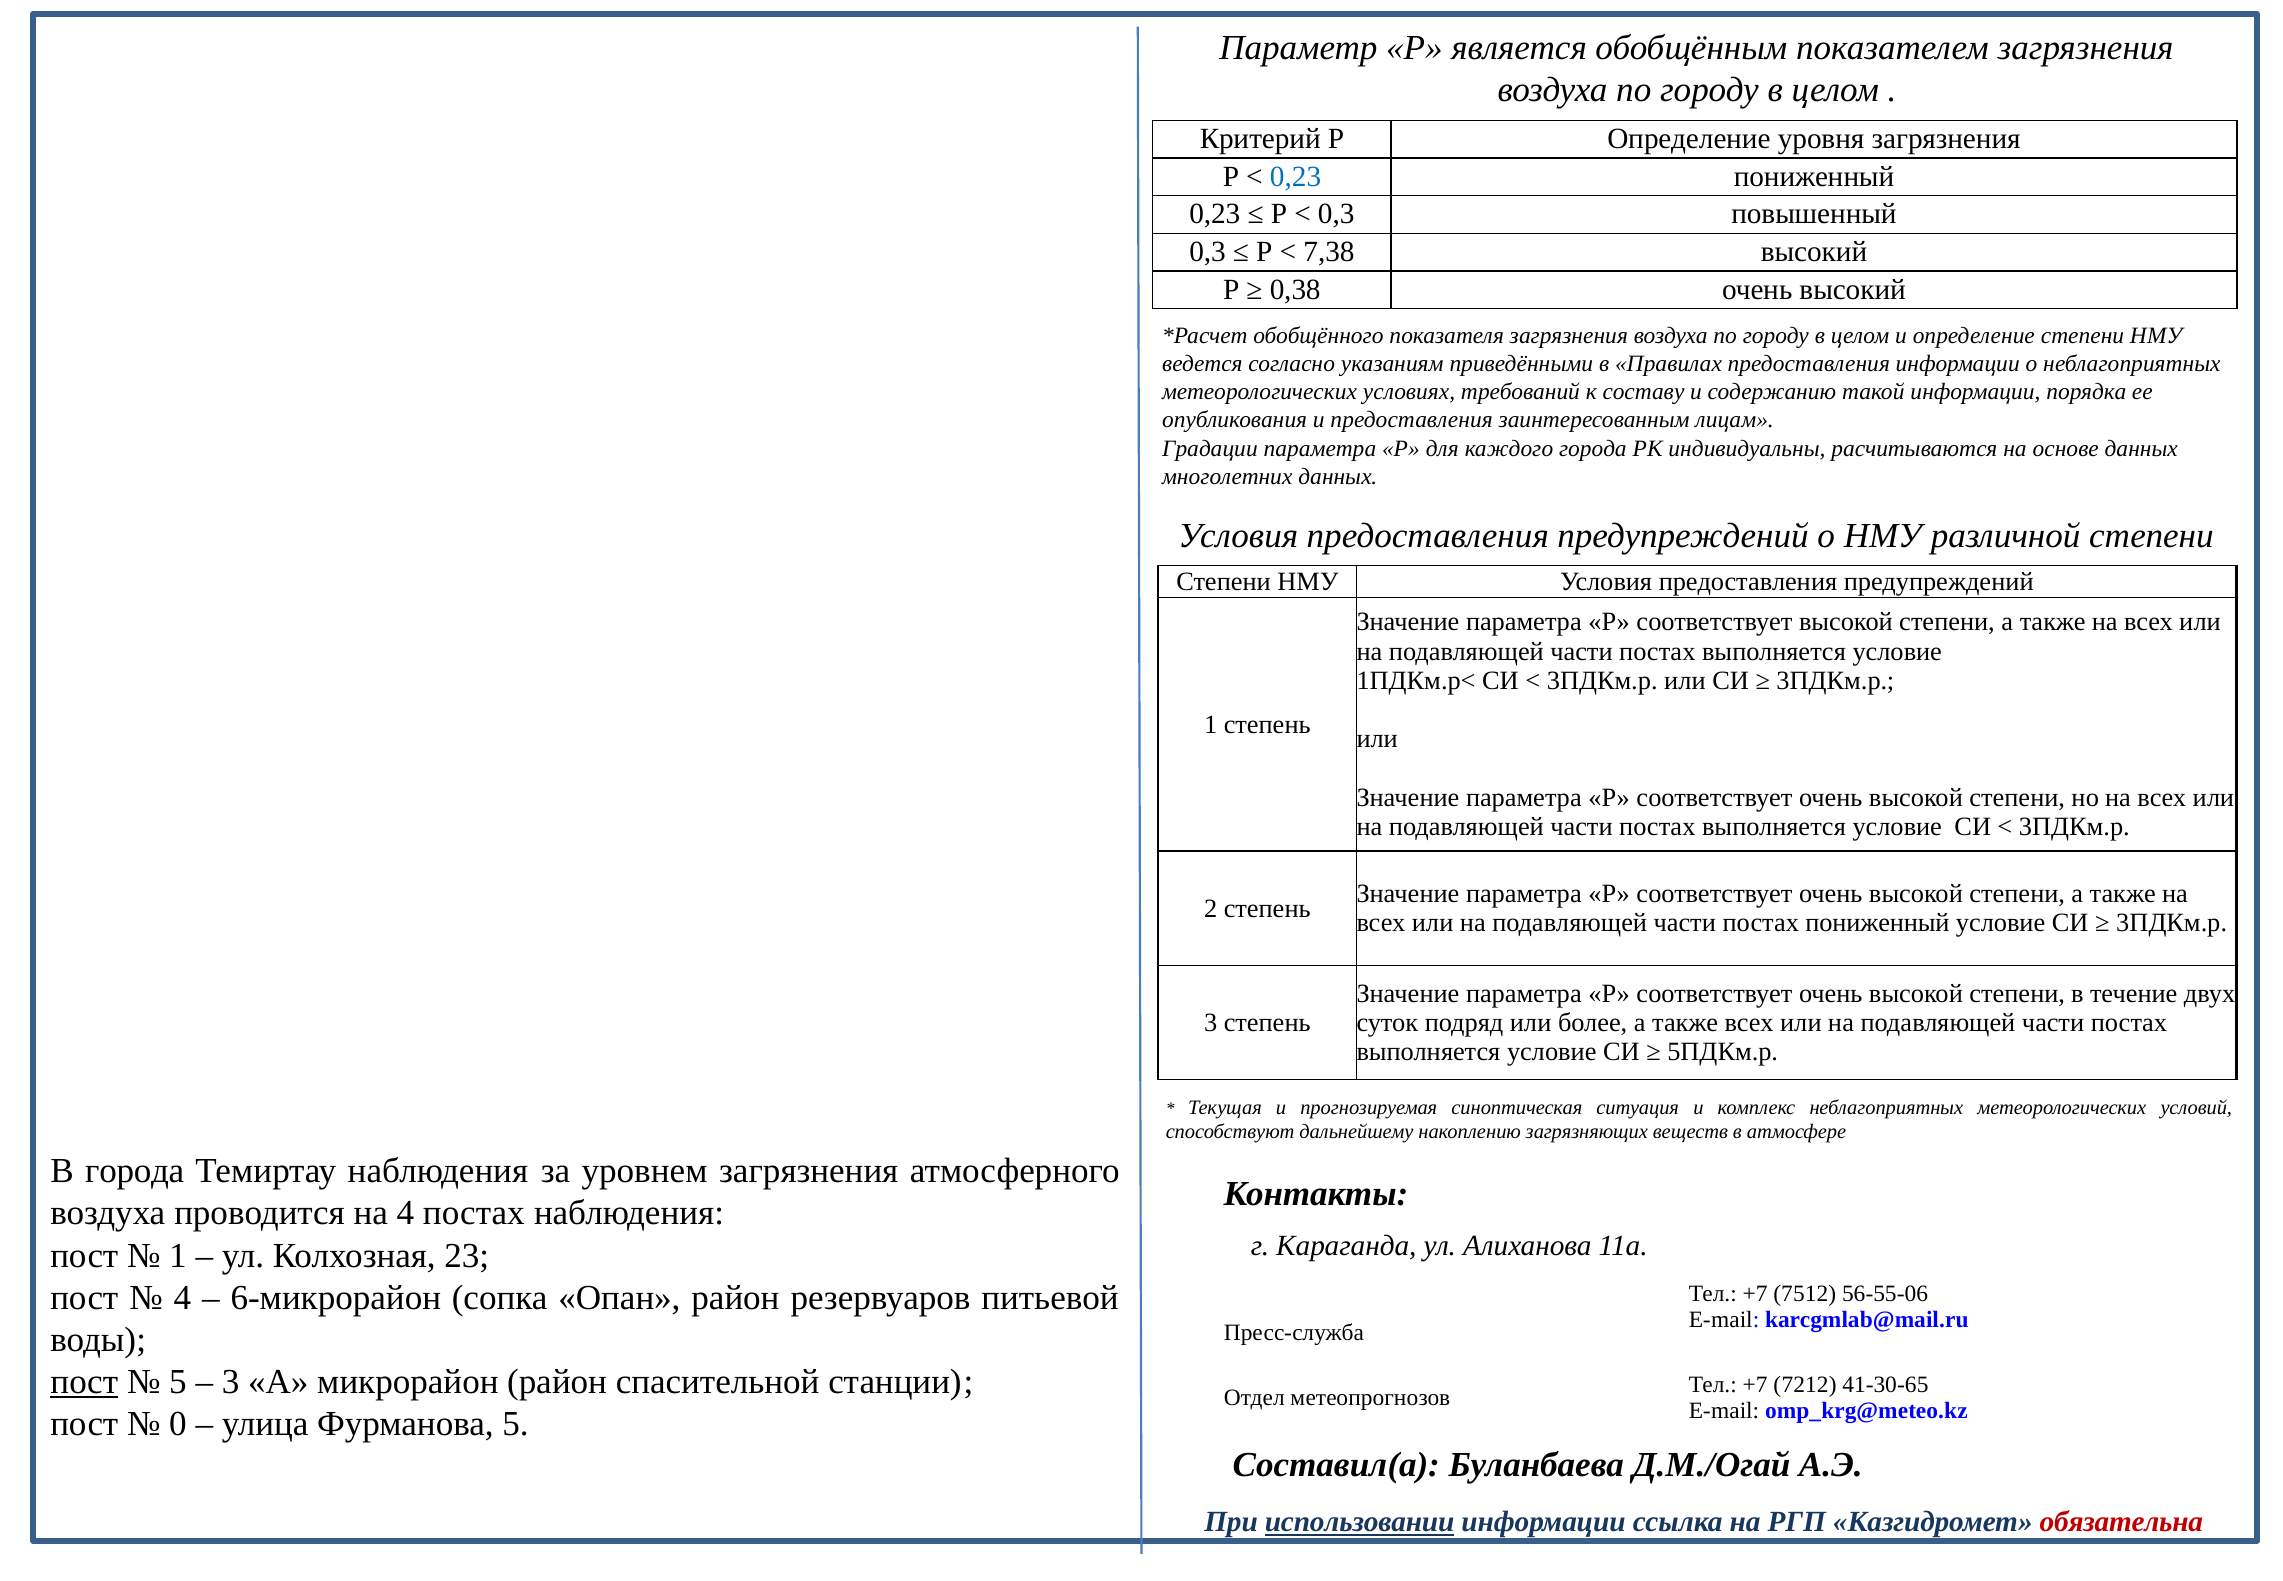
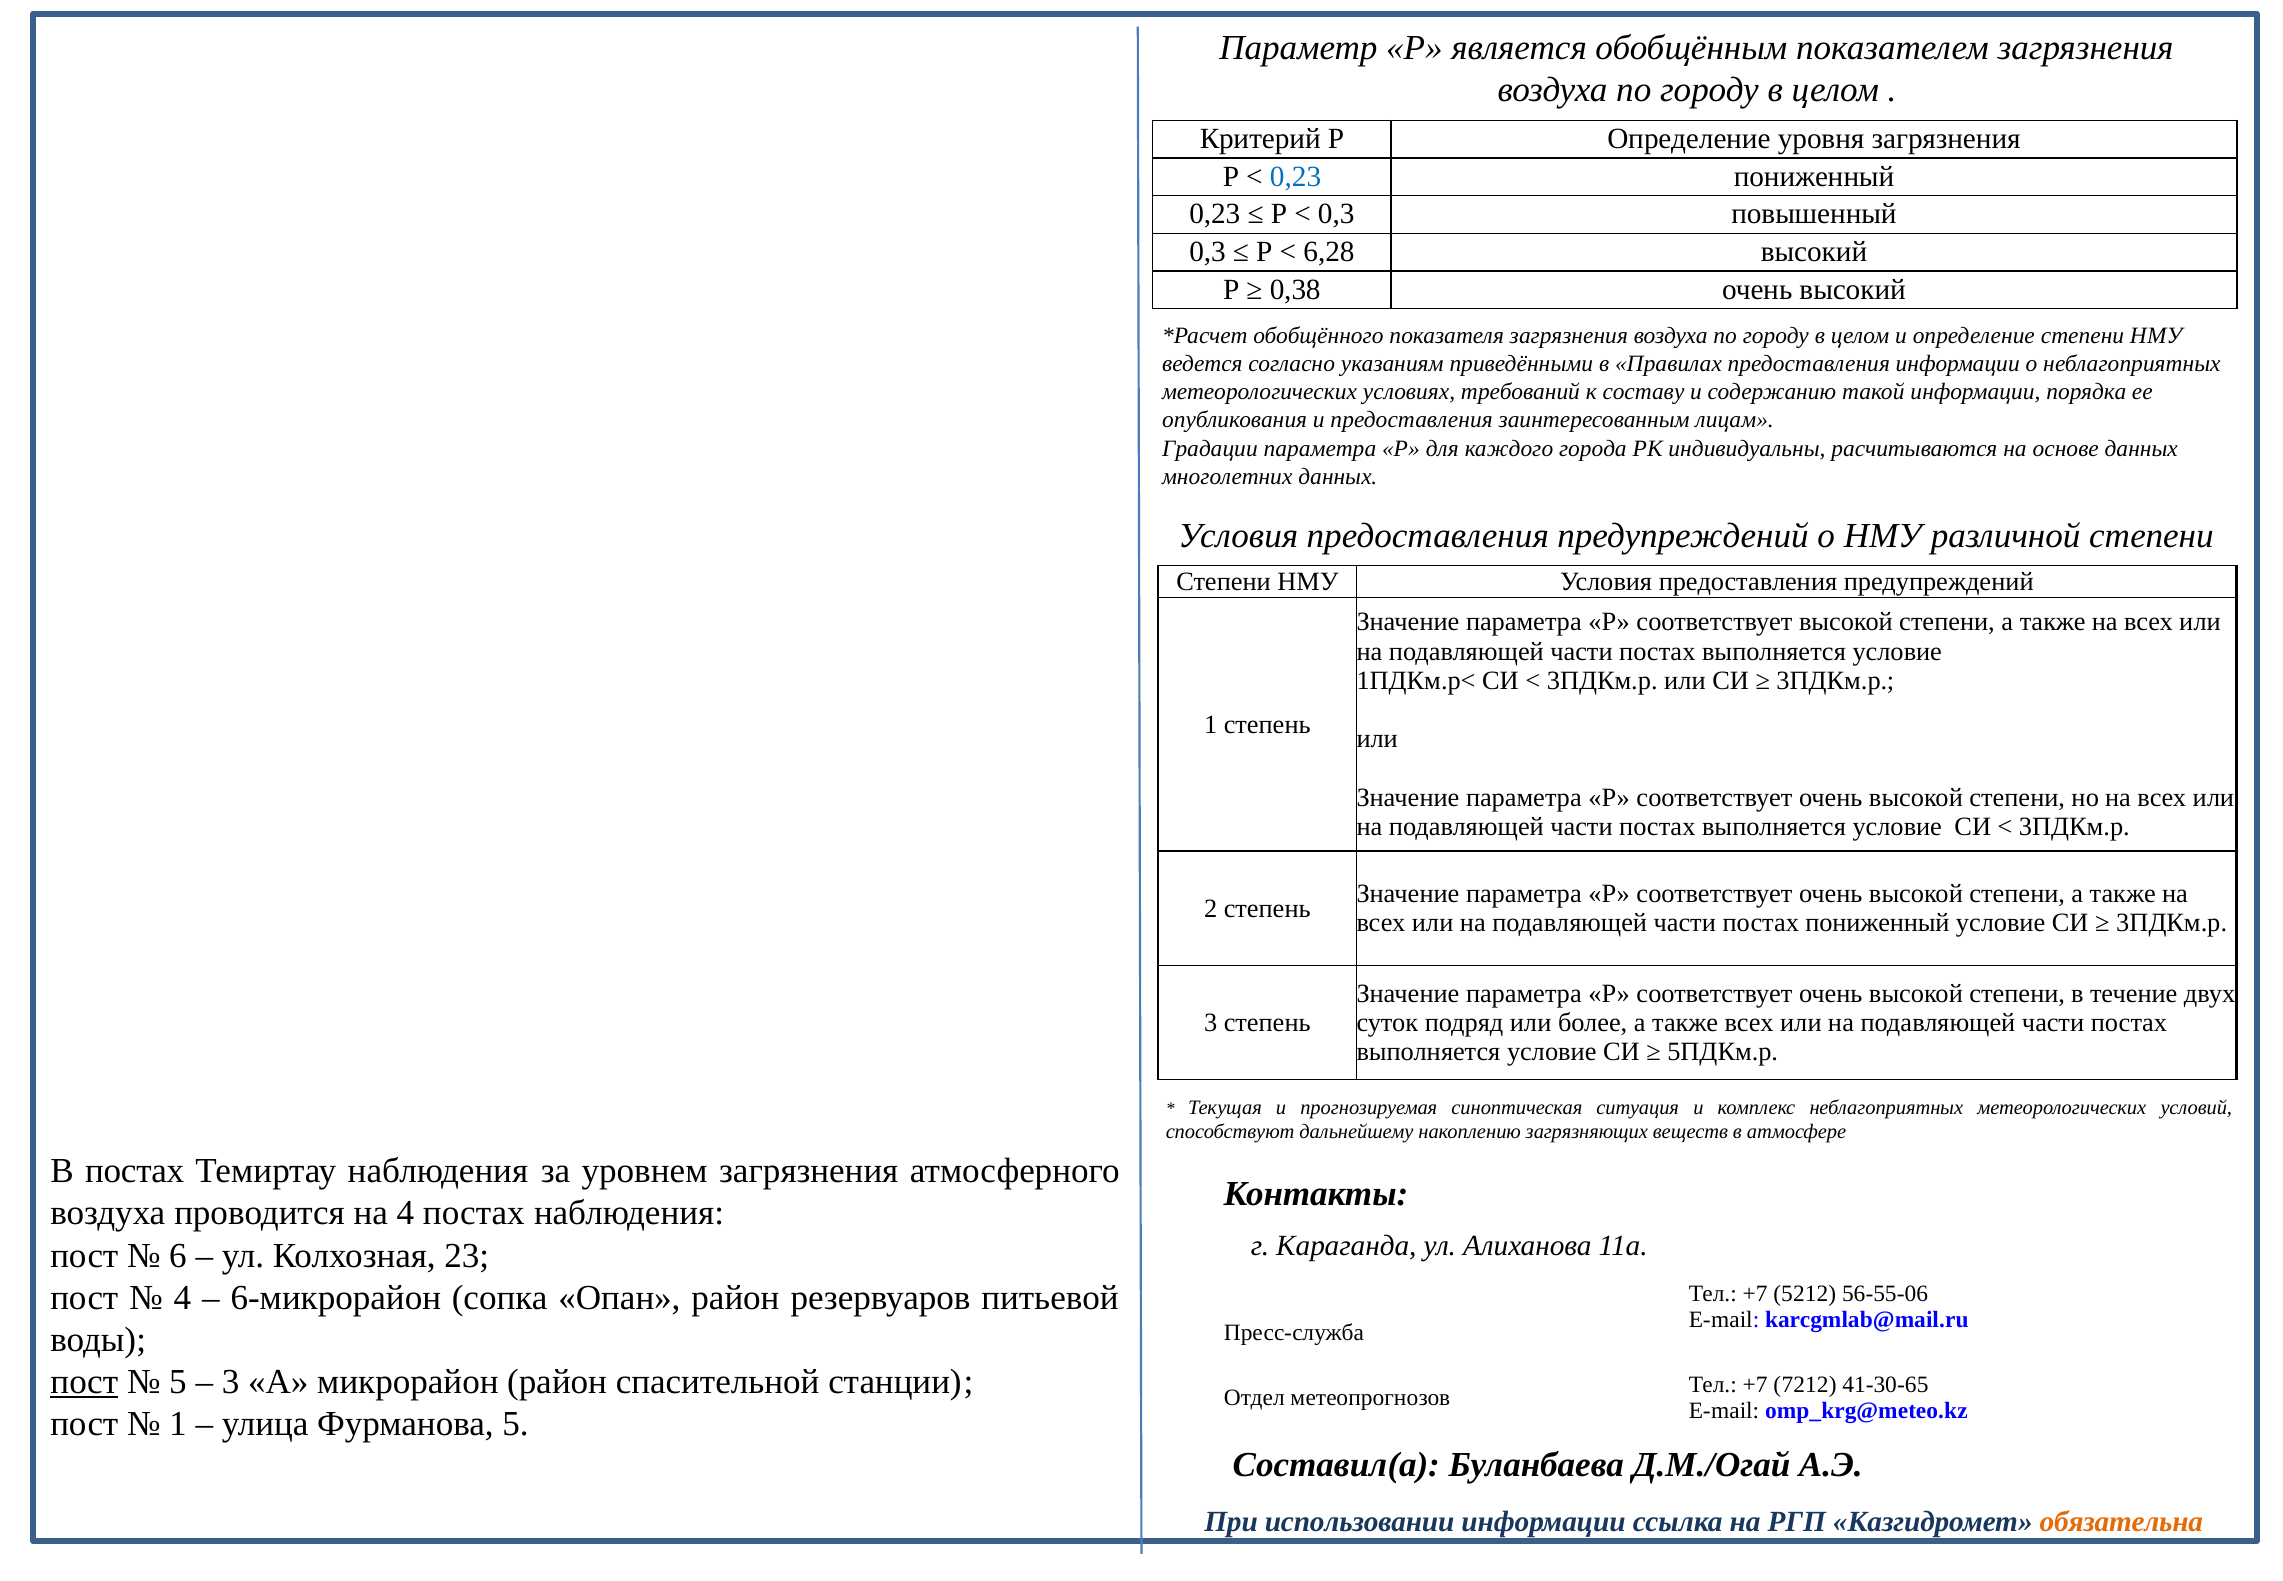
7,38: 7,38 -> 6,28
В города: города -> постах
1 at (178, 1255): 1 -> 6
7512: 7512 -> 5212
0 at (178, 1424): 0 -> 1
использовании underline: present -> none
обязательна colour: red -> orange
